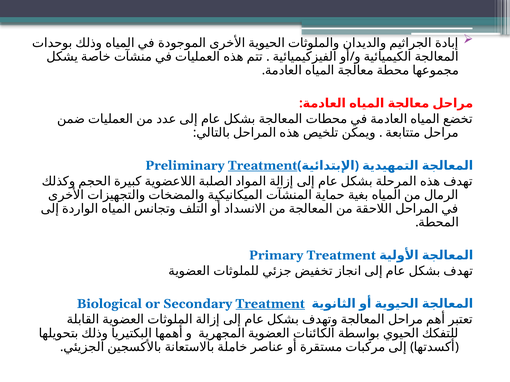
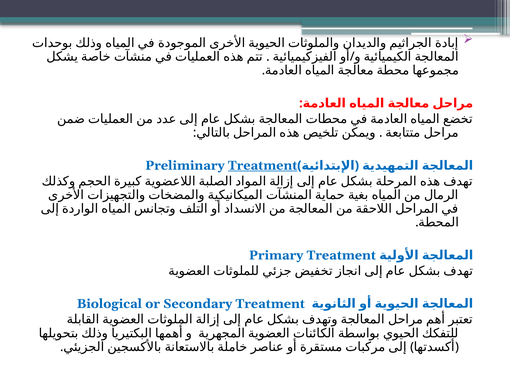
Treatment at (270, 304) underline: present -> none
